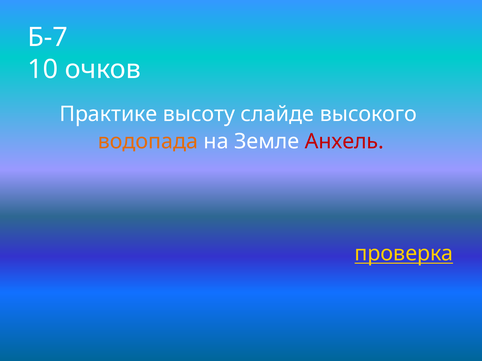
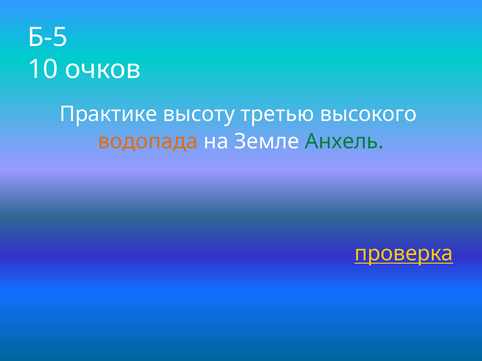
Б-7: Б-7 -> Б-5
слайде: слайде -> третью
Анхель colour: red -> green
